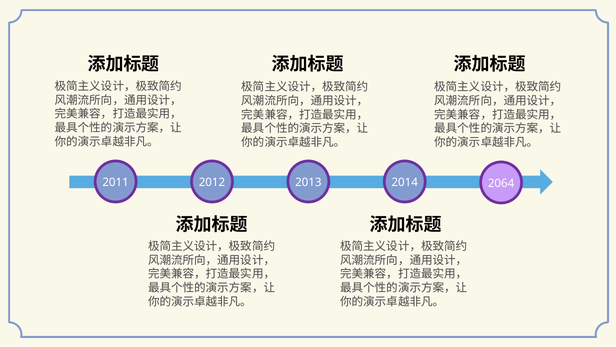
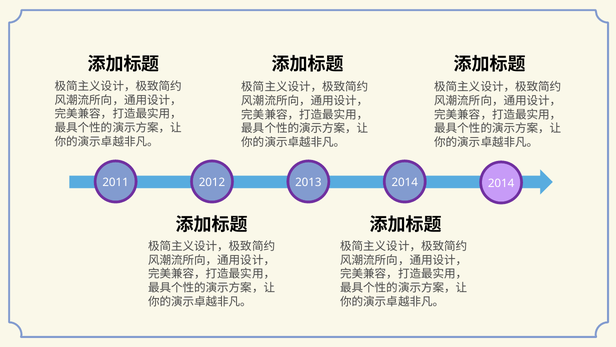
2014 2064: 2064 -> 2014
